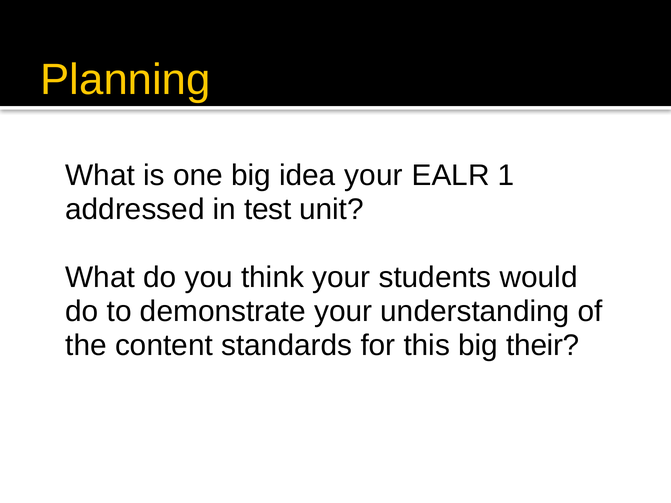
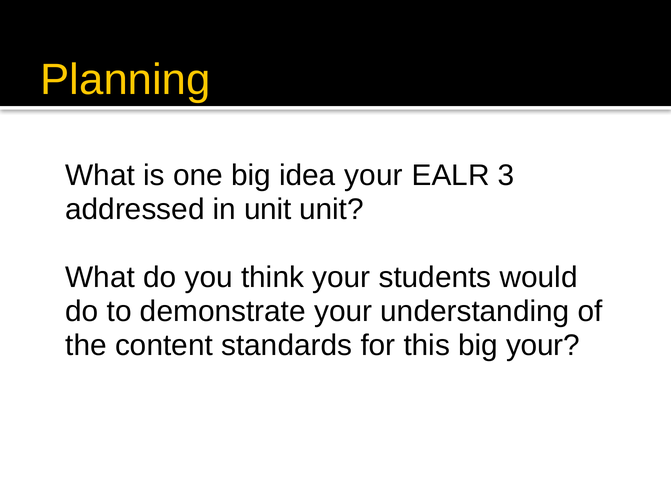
1: 1 -> 3
in test: test -> unit
big their: their -> your
